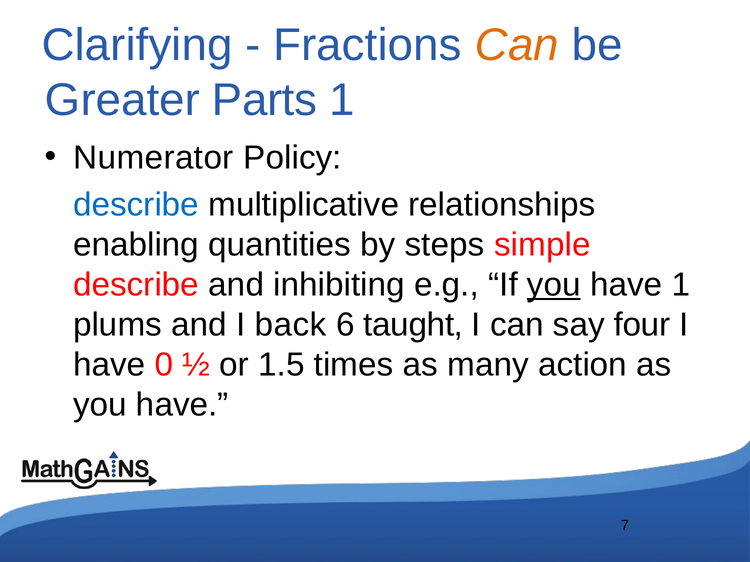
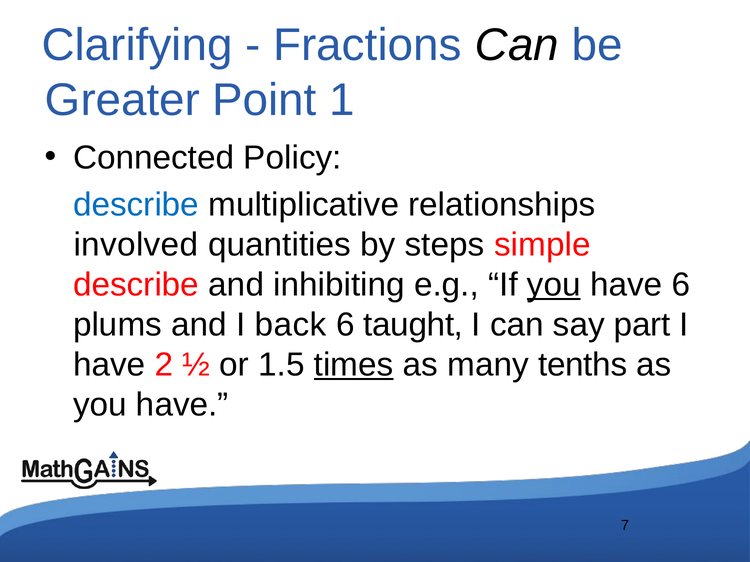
Can at (517, 45) colour: orange -> black
Parts: Parts -> Point
Numerator: Numerator -> Connected
enabling: enabling -> involved
have 1: 1 -> 6
four: four -> part
0: 0 -> 2
times underline: none -> present
action: action -> tenths
